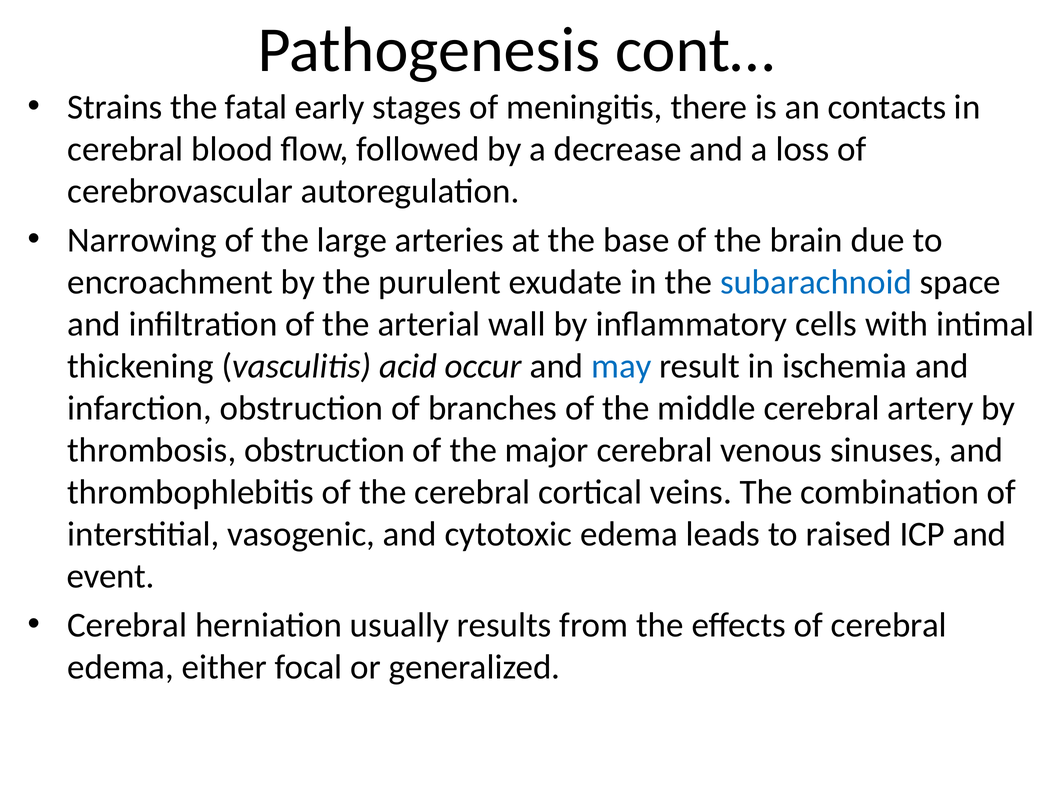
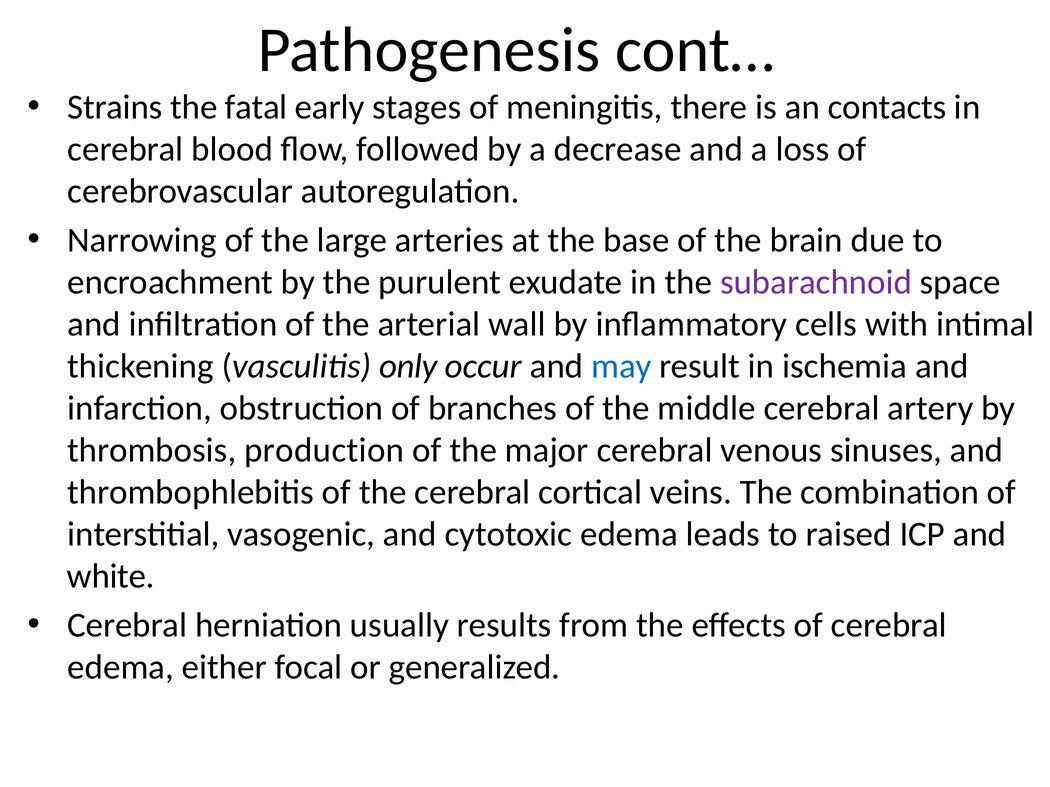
subarachnoid colour: blue -> purple
acid: acid -> only
thrombosis obstruction: obstruction -> production
event: event -> white
